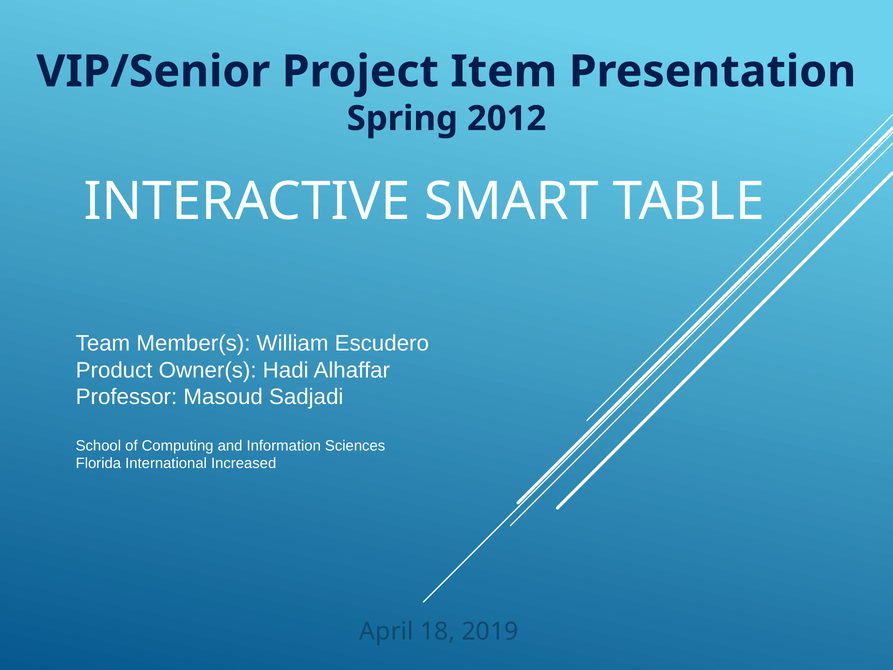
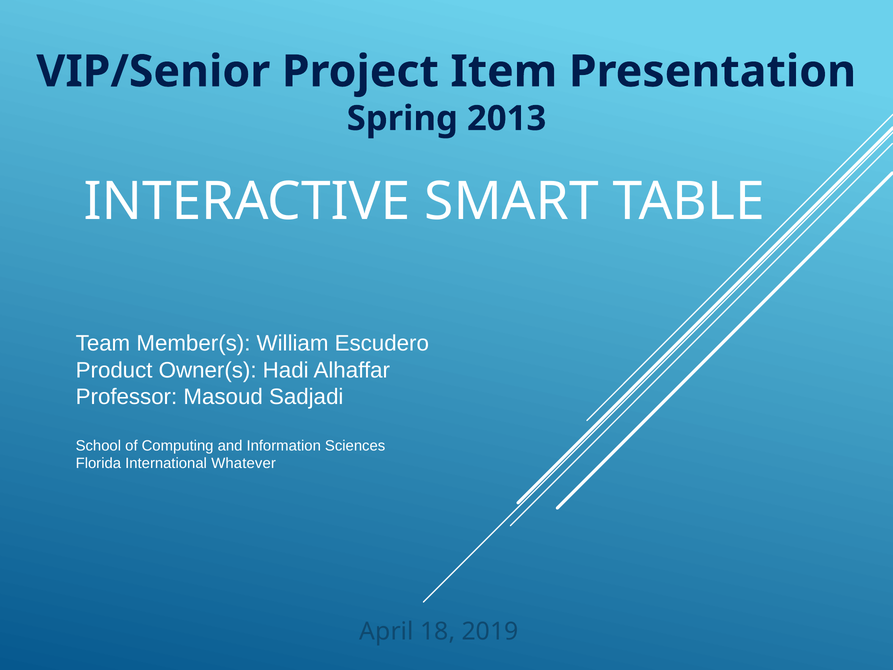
2012: 2012 -> 2013
Increased: Increased -> Whatever
